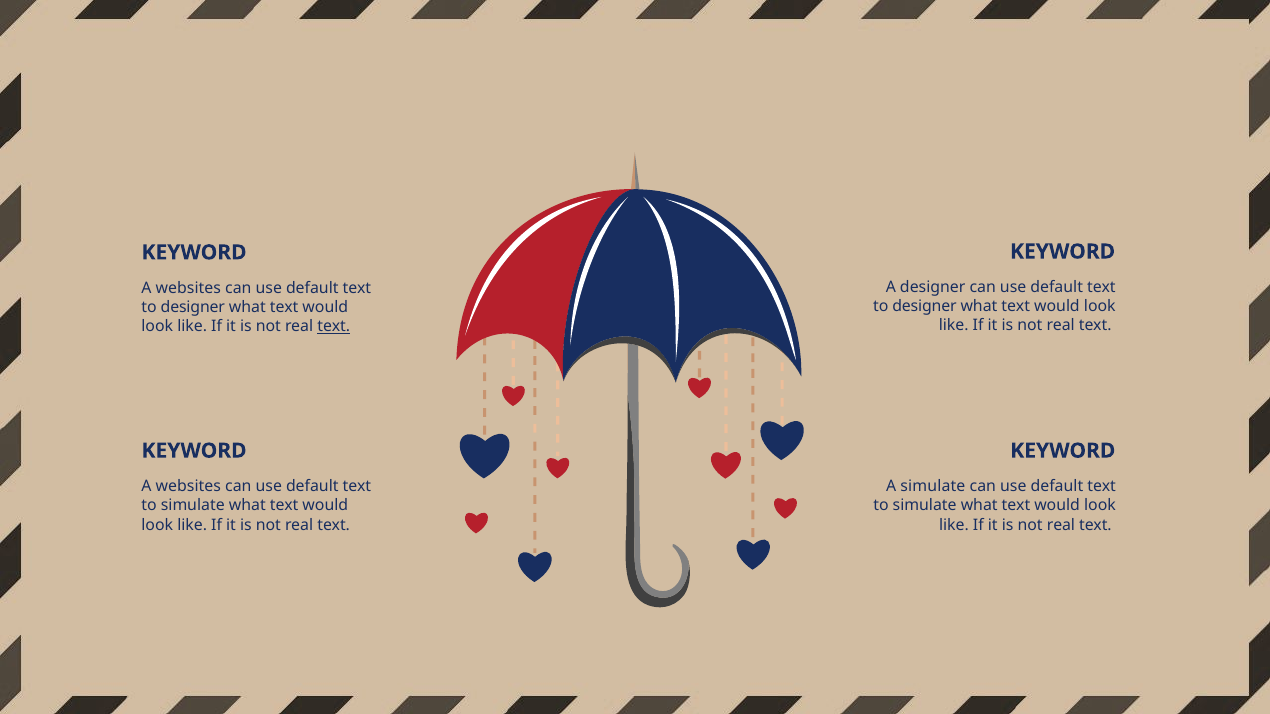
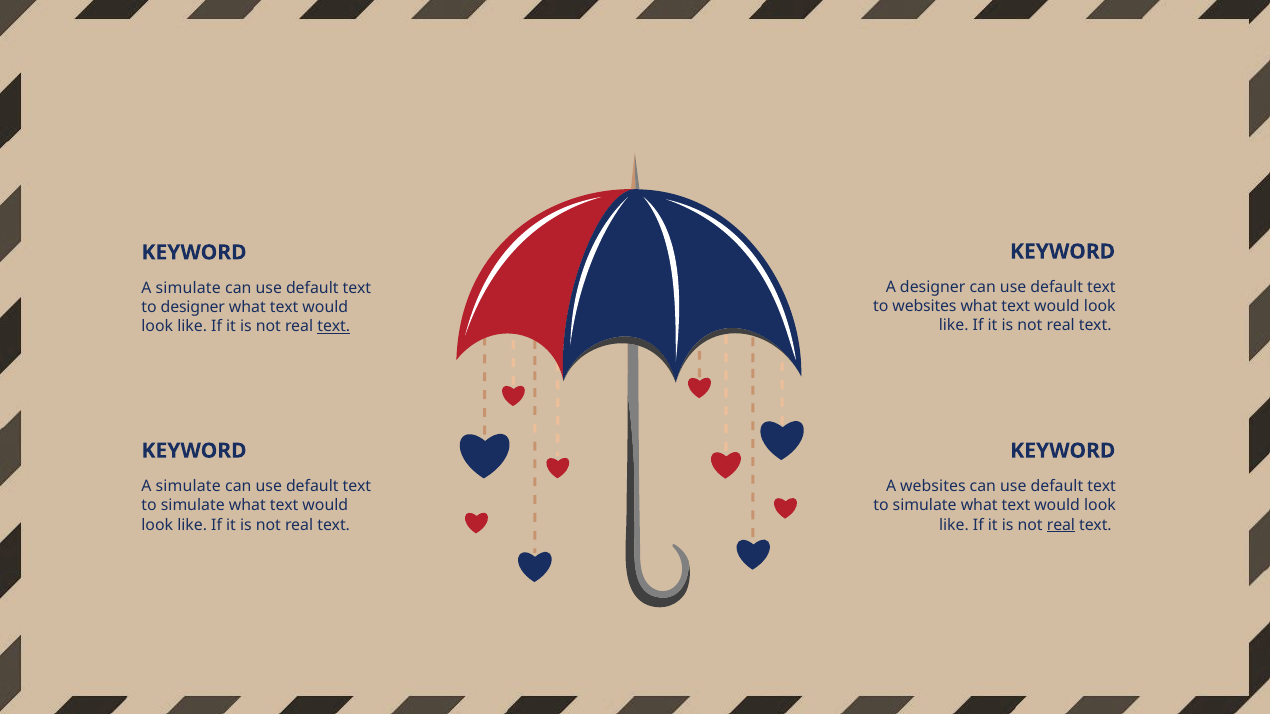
websites at (188, 289): websites -> simulate
designer at (924, 307): designer -> websites
websites at (188, 487): websites -> simulate
A simulate: simulate -> websites
real at (1061, 525) underline: none -> present
